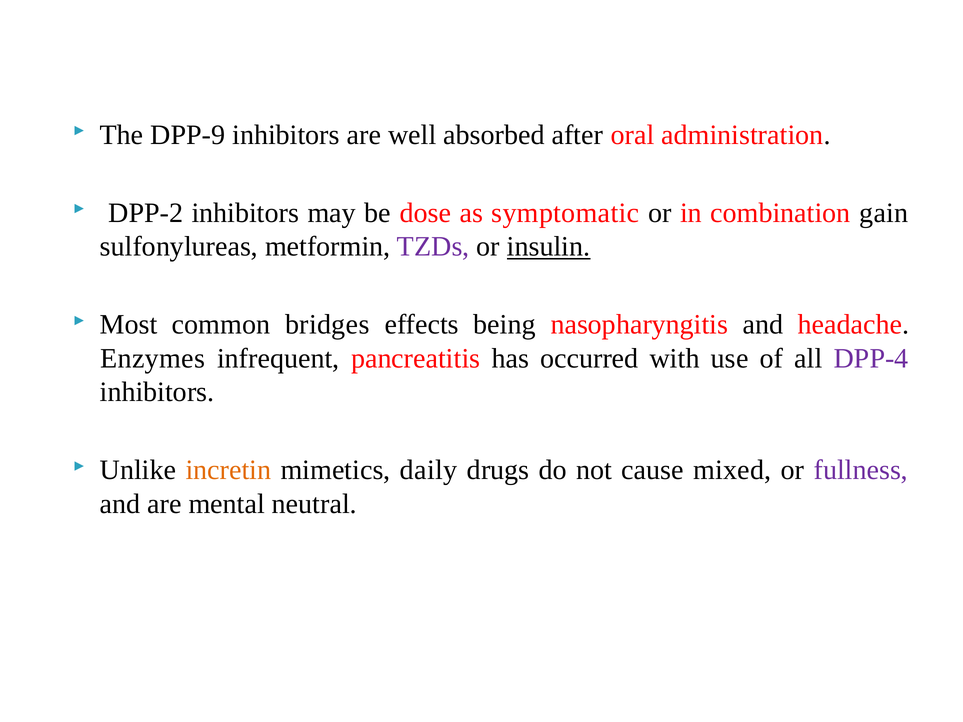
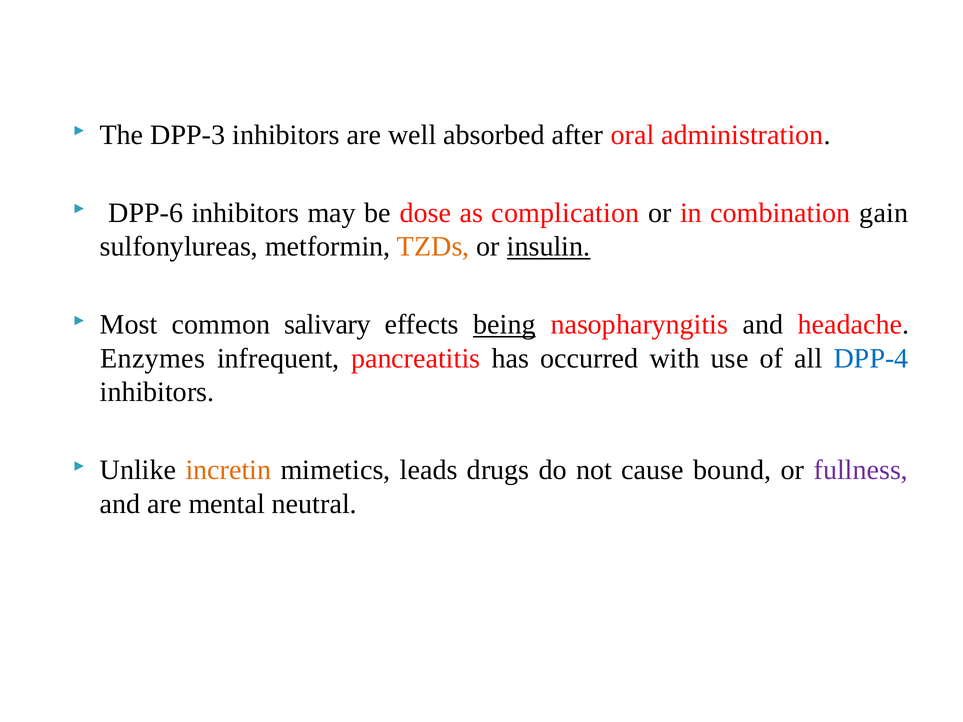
DPP-9: DPP-9 -> DPP-3
DPP-2: DPP-2 -> DPP-6
symptomatic: symptomatic -> complication
TZDs colour: purple -> orange
bridges: bridges -> salivary
being underline: none -> present
DPP-4 colour: purple -> blue
daily: daily -> leads
mixed: mixed -> bound
